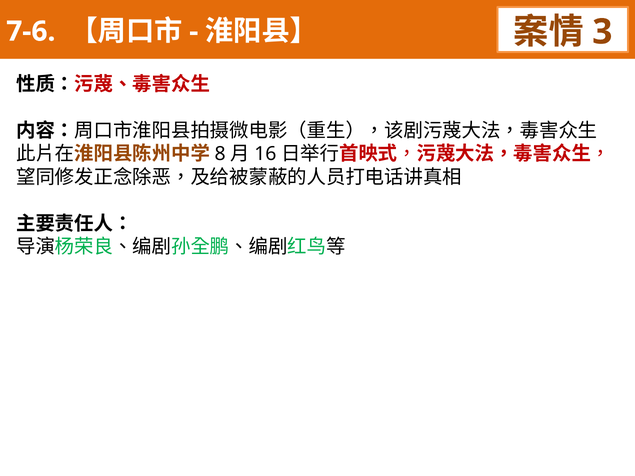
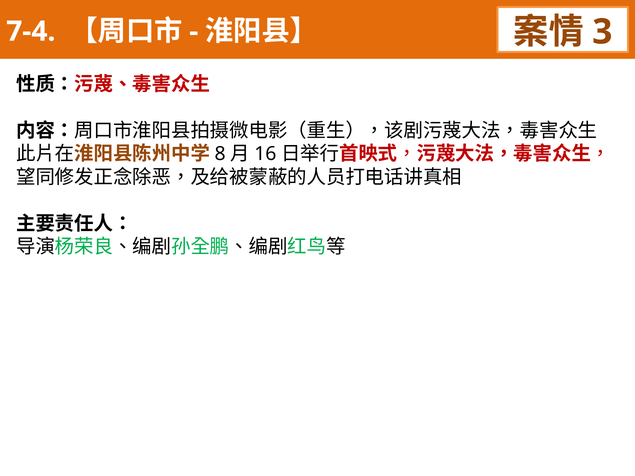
7-6: 7-6 -> 7-4
